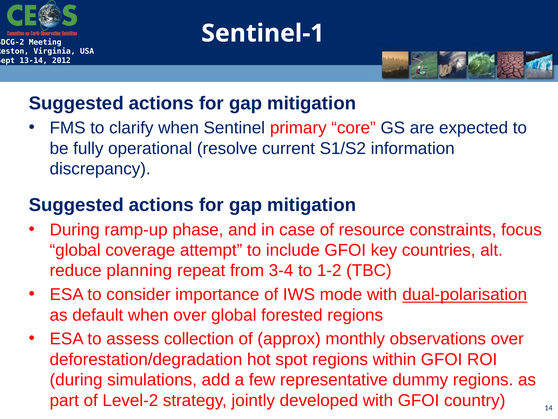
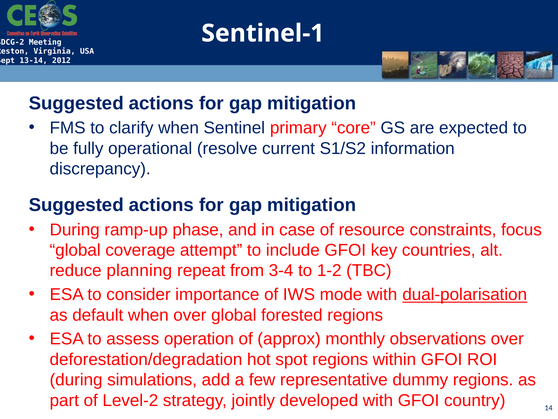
collection: collection -> operation
